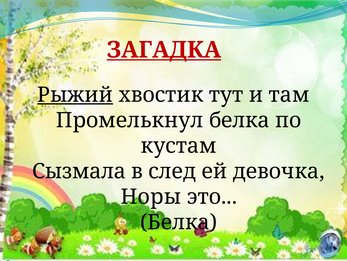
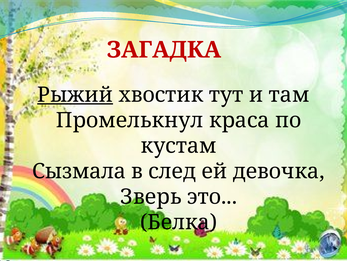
ЗАГАДКА underline: present -> none
Промелькнул белка: белка -> краса
Норы: Норы -> Зверь
